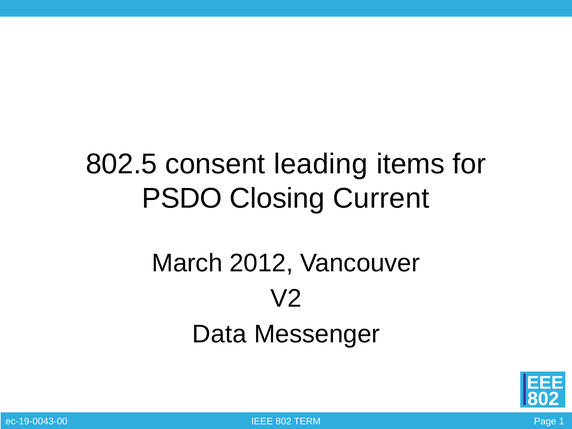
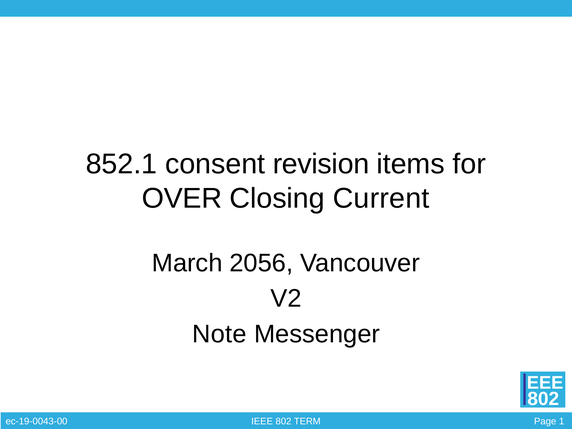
802.5: 802.5 -> 852.1
leading: leading -> revision
PSDO: PSDO -> OVER
2012: 2012 -> 2056
Data: Data -> Note
